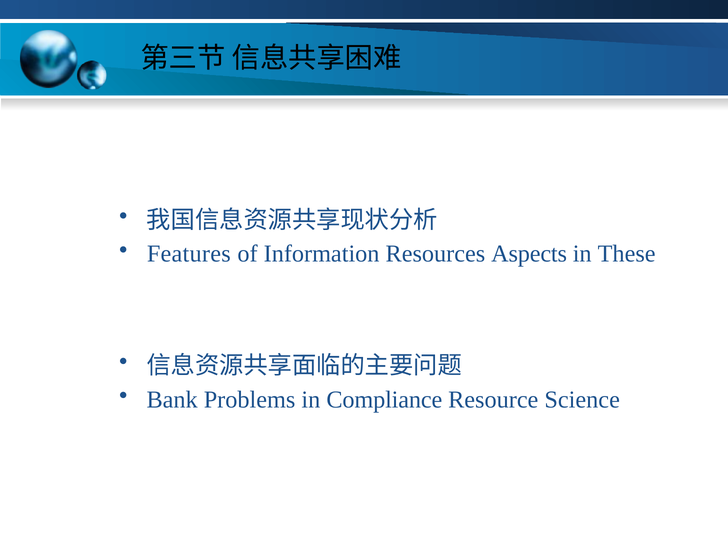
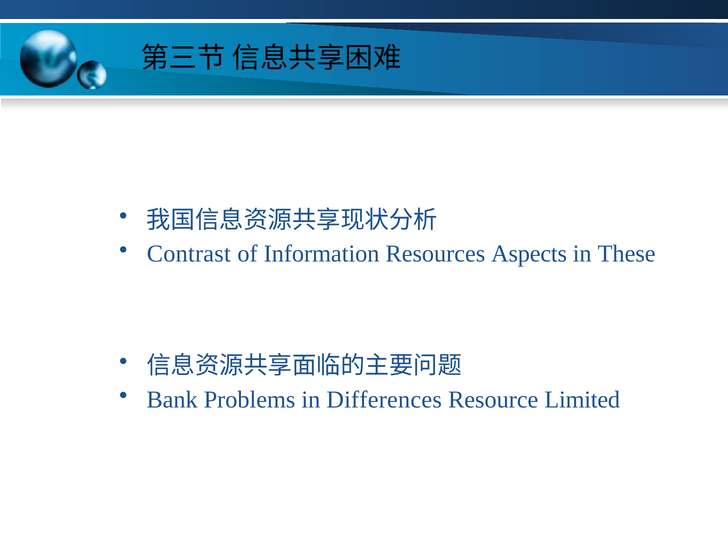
Features: Features -> Contrast
Compliance: Compliance -> Differences
Science: Science -> Limited
